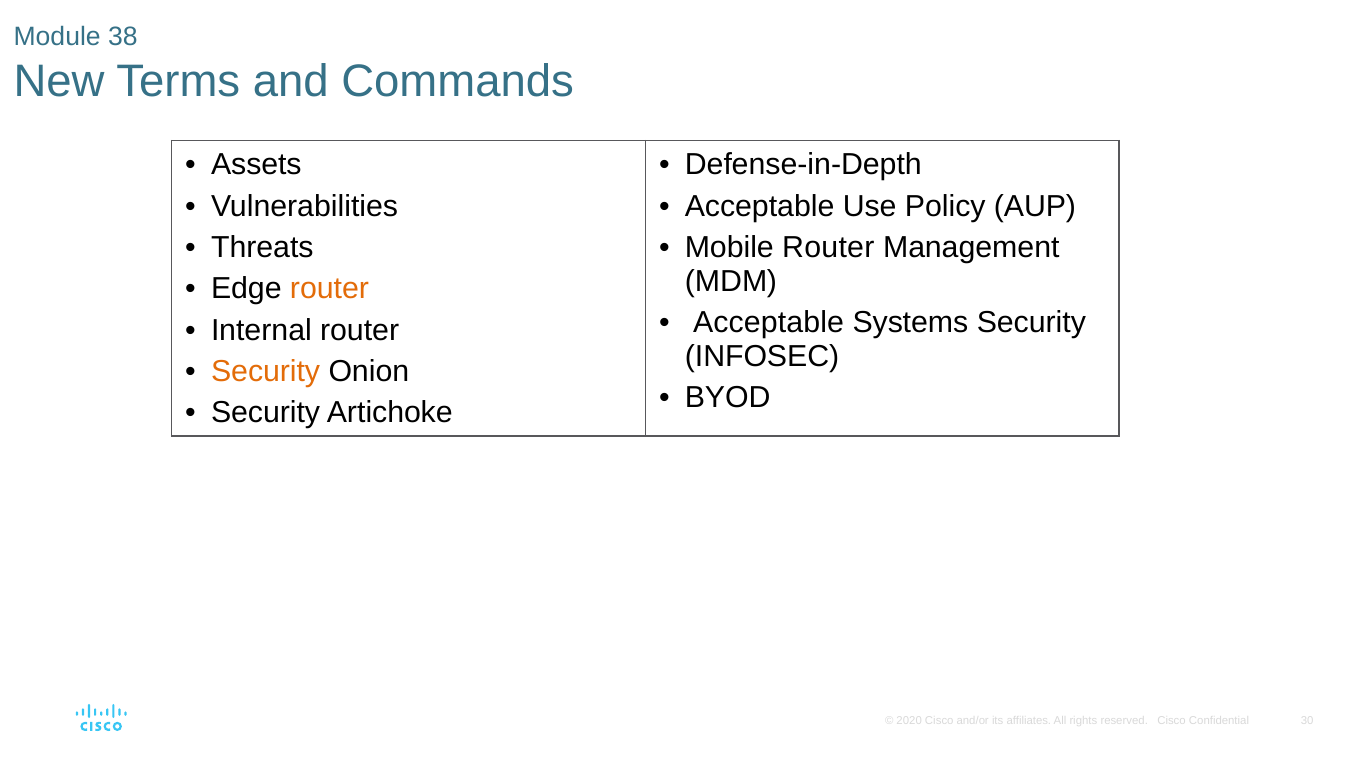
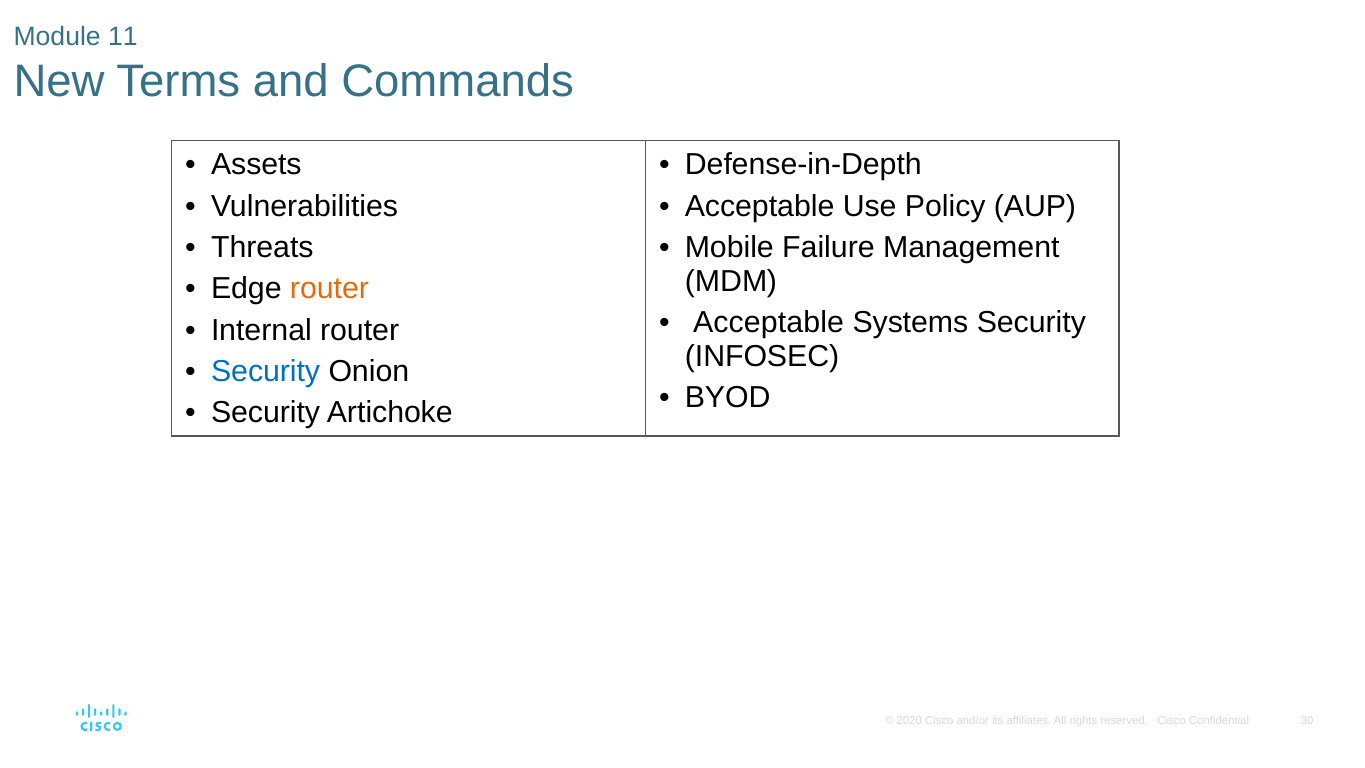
38: 38 -> 11
Mobile Router: Router -> Failure
Security at (266, 371) colour: orange -> blue
